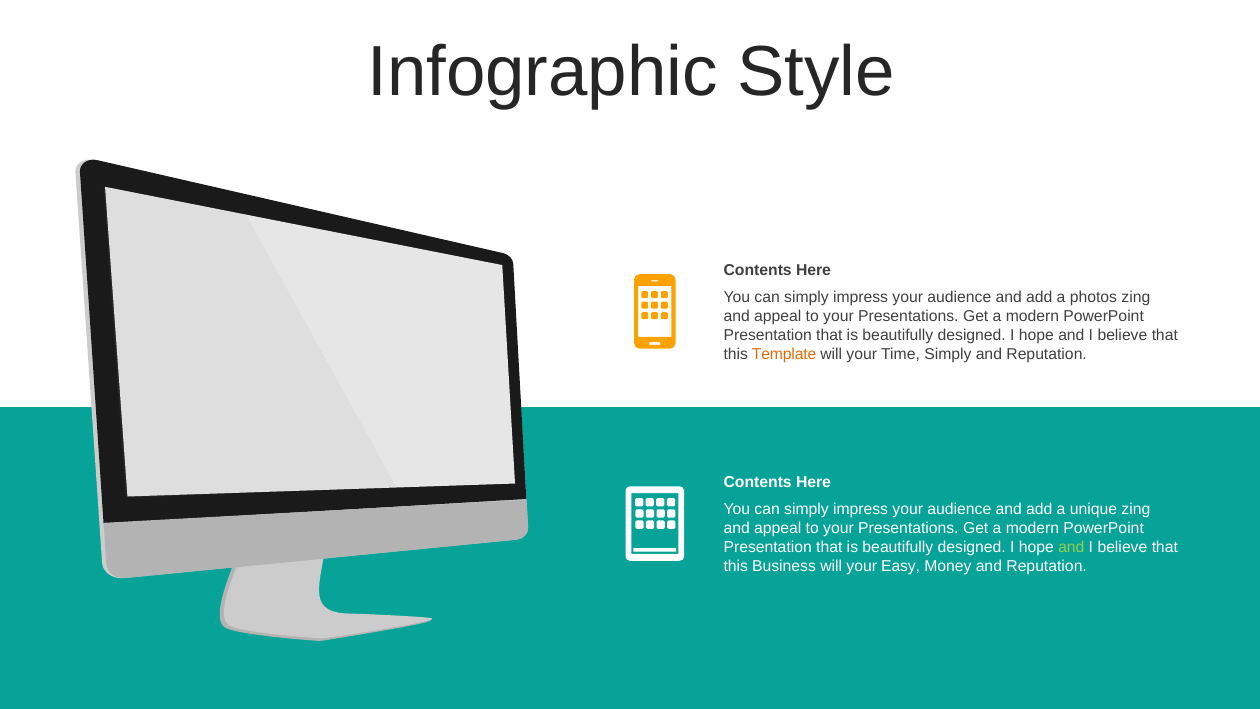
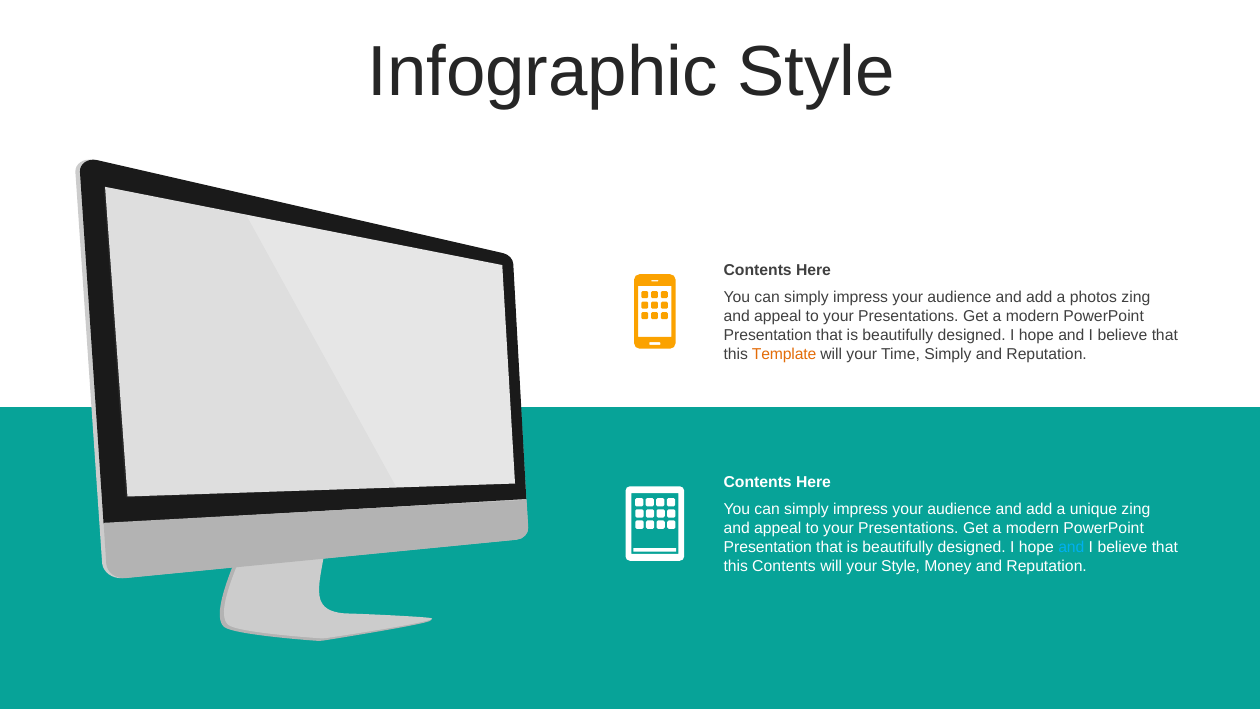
and at (1071, 547) colour: light green -> light blue
this Business: Business -> Contents
your Easy: Easy -> Style
